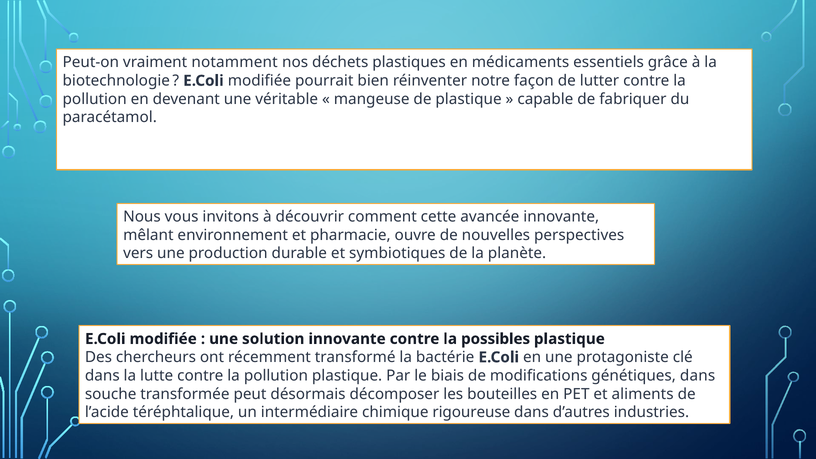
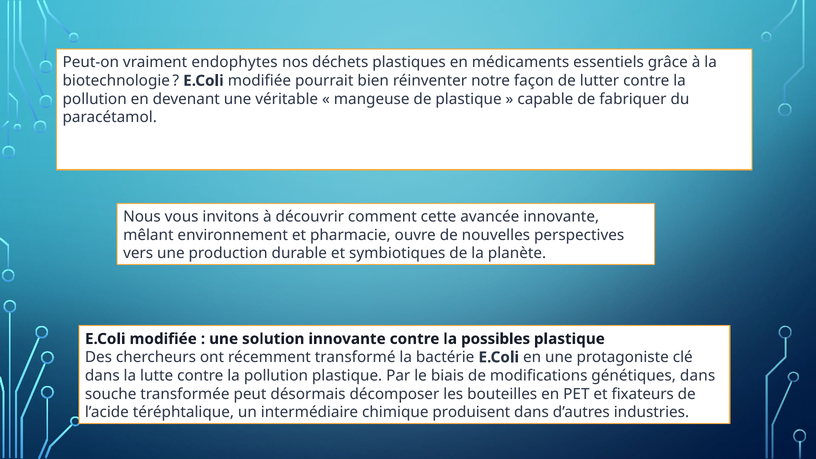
notamment: notamment -> endophytes
aliments: aliments -> fixateurs
rigoureuse: rigoureuse -> produisent
